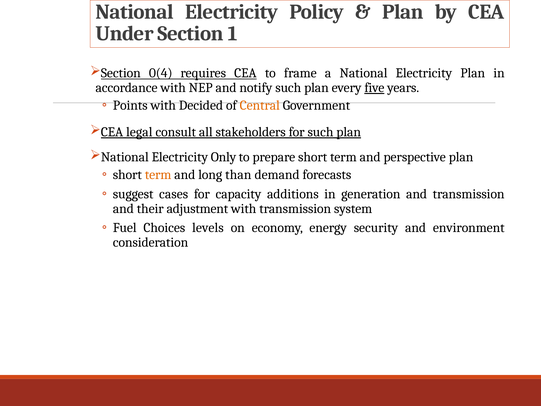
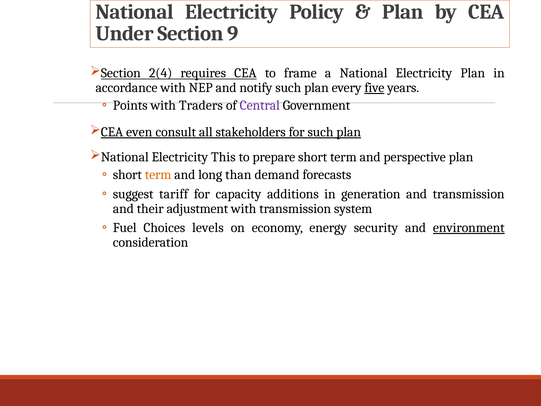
1: 1 -> 9
0(4: 0(4 -> 2(4
Decided: Decided -> Traders
Central colour: orange -> purple
legal: legal -> even
Only: Only -> This
cases: cases -> tariff
environment underline: none -> present
